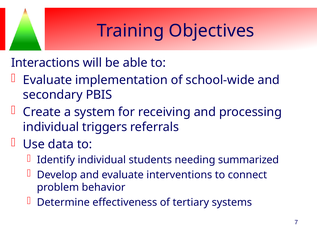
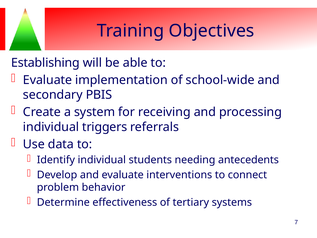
Interactions: Interactions -> Establishing
summarized: summarized -> antecedents
